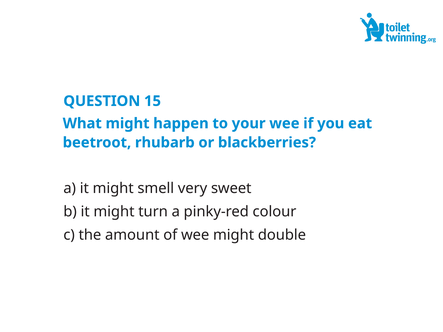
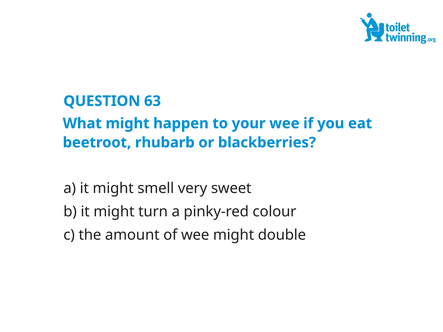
15: 15 -> 63
